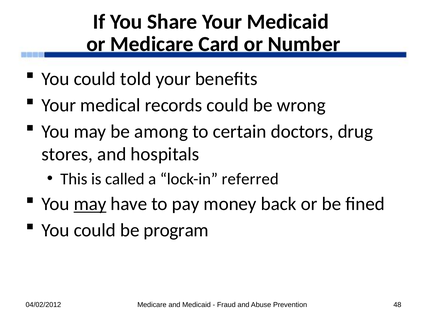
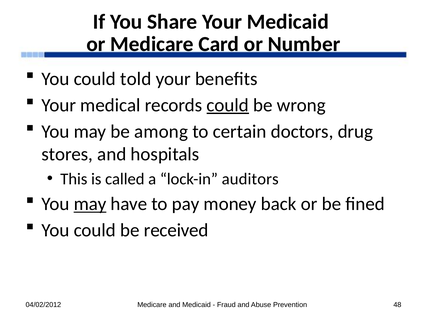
could at (228, 105) underline: none -> present
referred: referred -> auditors
program: program -> received
